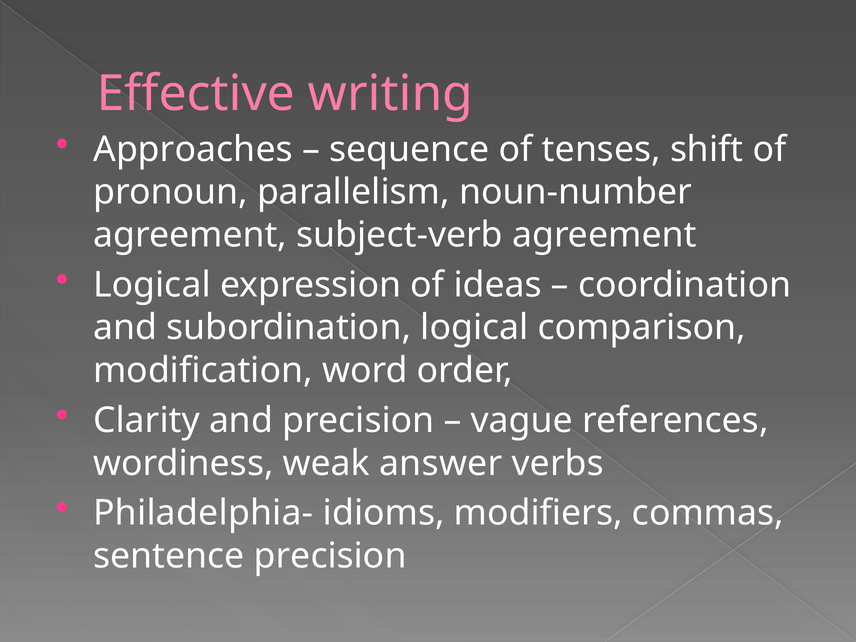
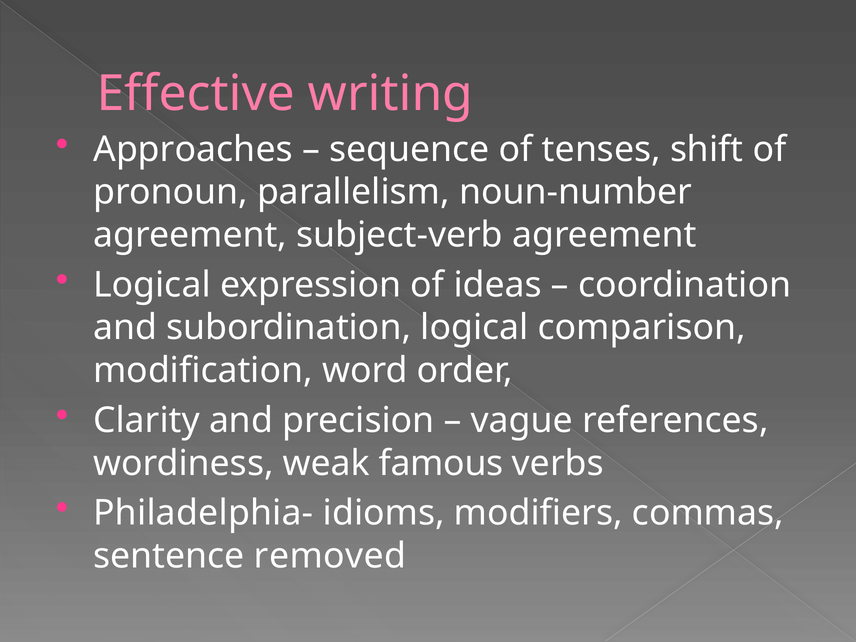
answer: answer -> famous
sentence precision: precision -> removed
